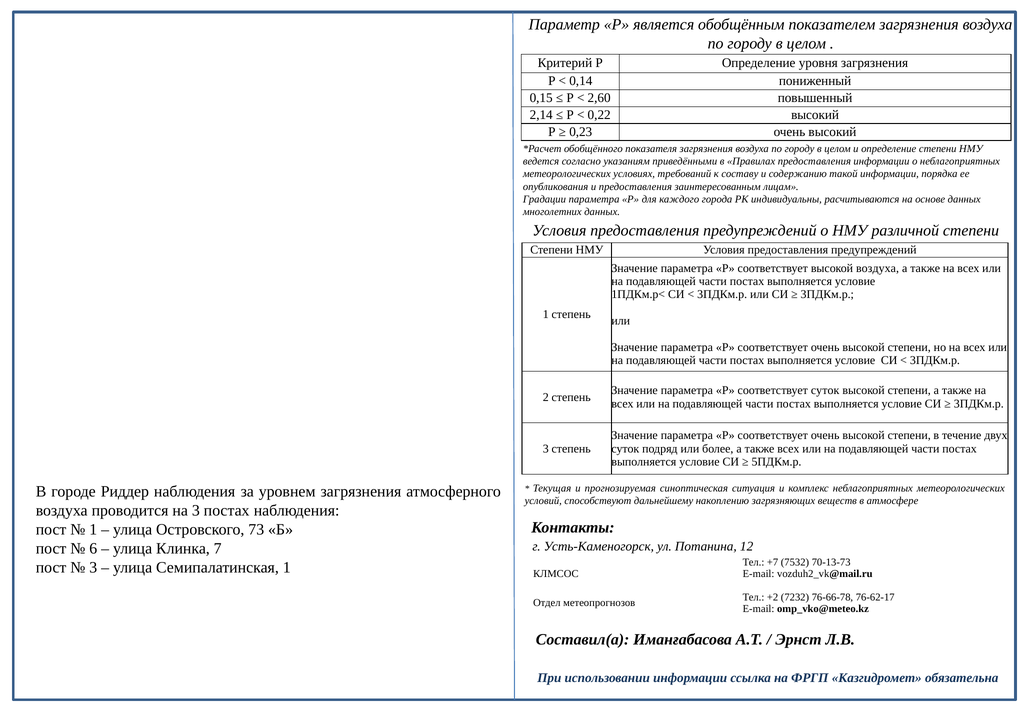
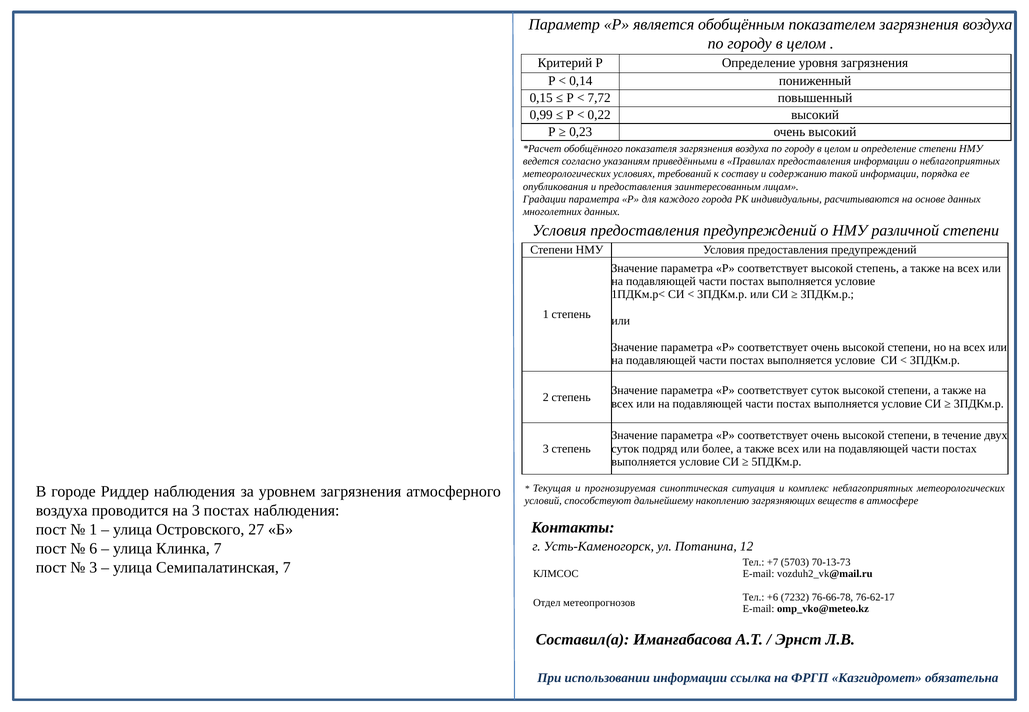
2,60: 2,60 -> 7,72
2,14: 2,14 -> 0,99
высокой воздуха: воздуха -> степень
73: 73 -> 27
7532: 7532 -> 5703
Семипалатинская 1: 1 -> 7
+2: +2 -> +6
